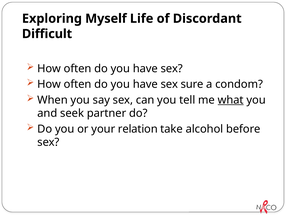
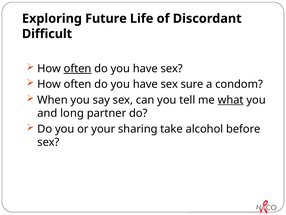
Myself: Myself -> Future
often at (78, 68) underline: none -> present
seek: seek -> long
relation: relation -> sharing
